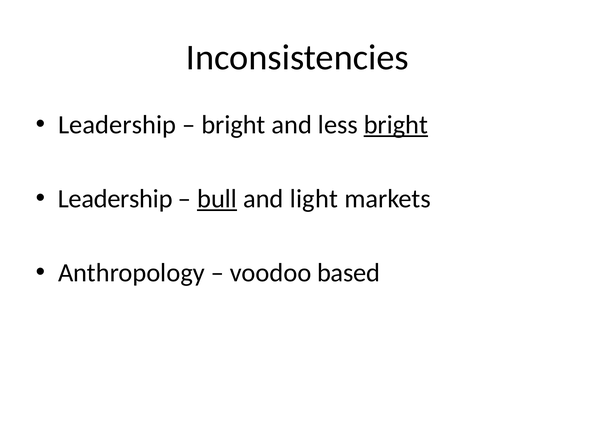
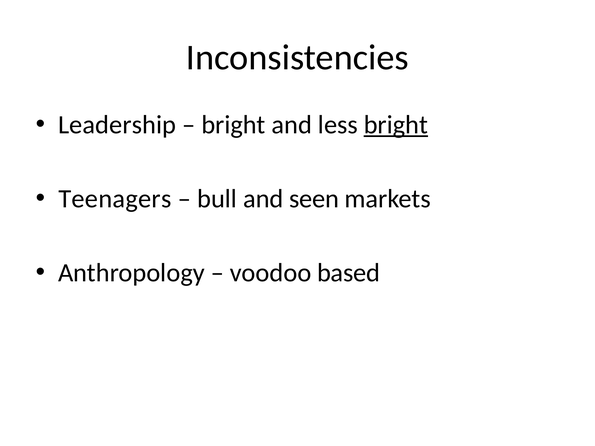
Leadership at (115, 199): Leadership -> Teenagers
bull underline: present -> none
light: light -> seen
